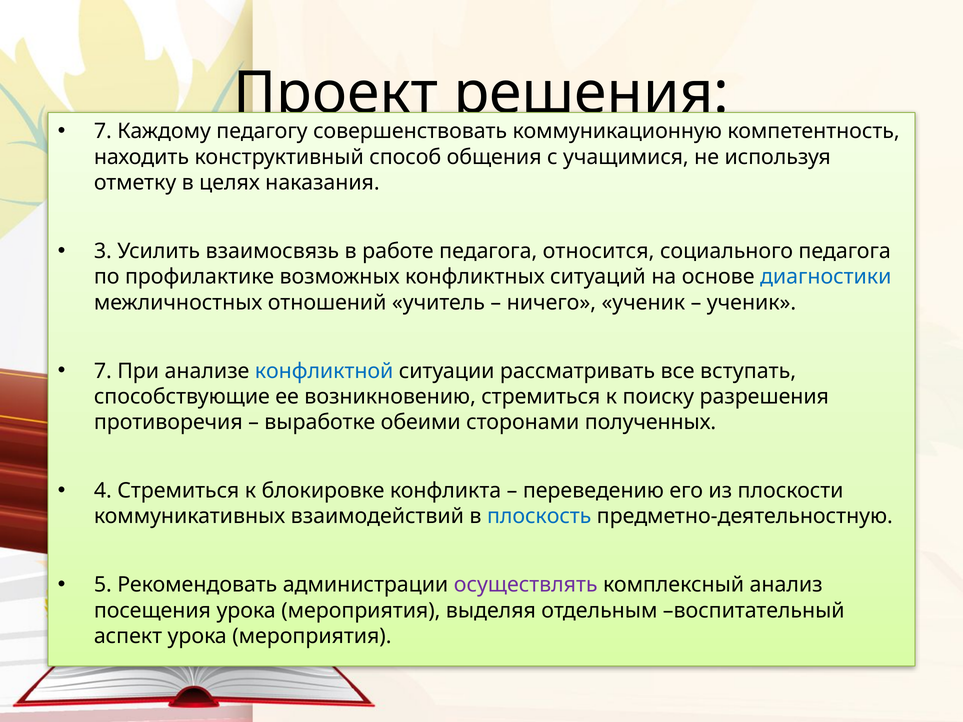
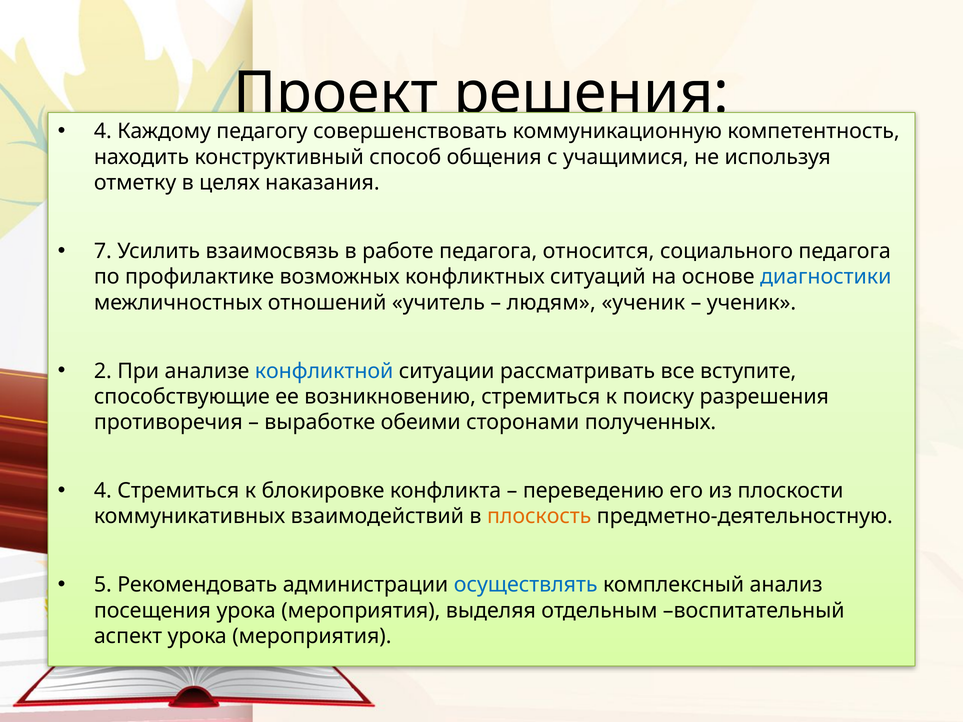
7 at (103, 131): 7 -> 4
3: 3 -> 7
ничего: ничего -> людям
7 at (103, 371): 7 -> 2
вступать: вступать -> вступите
плоскость colour: blue -> orange
осуществлять colour: purple -> blue
